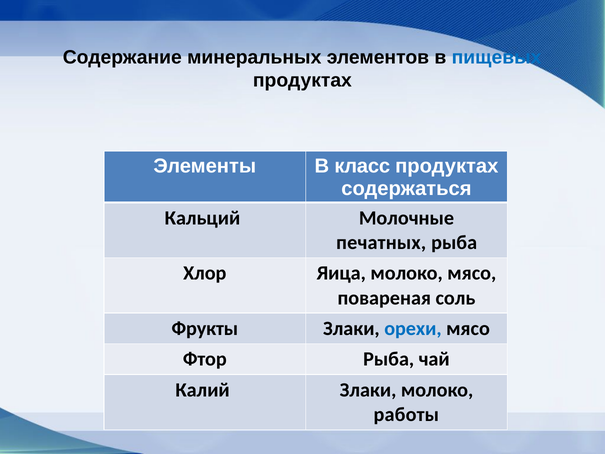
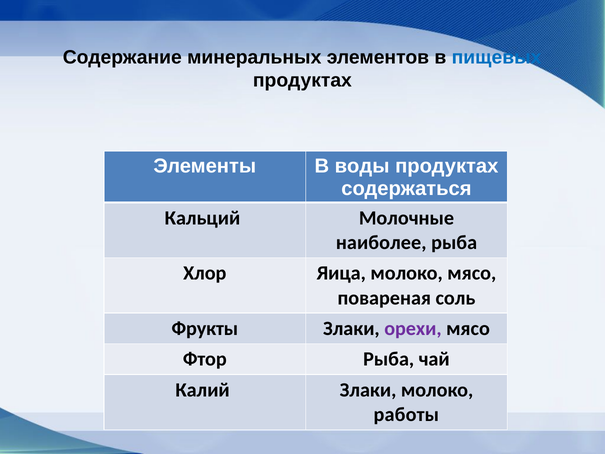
класс: класс -> воды
печатных: печатных -> наиболее
орехи colour: blue -> purple
